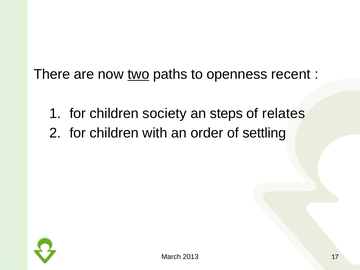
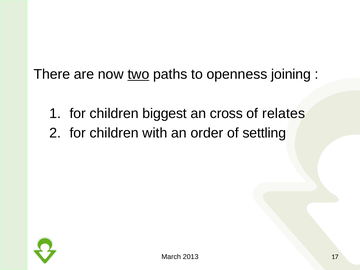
recent: recent -> joining
society: society -> biggest
steps: steps -> cross
